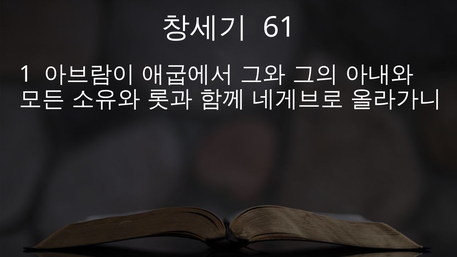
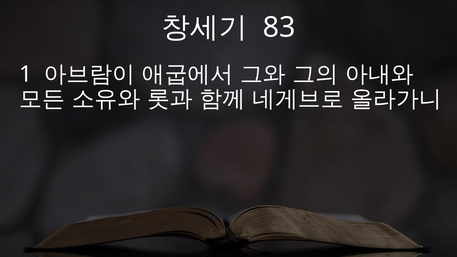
61: 61 -> 83
